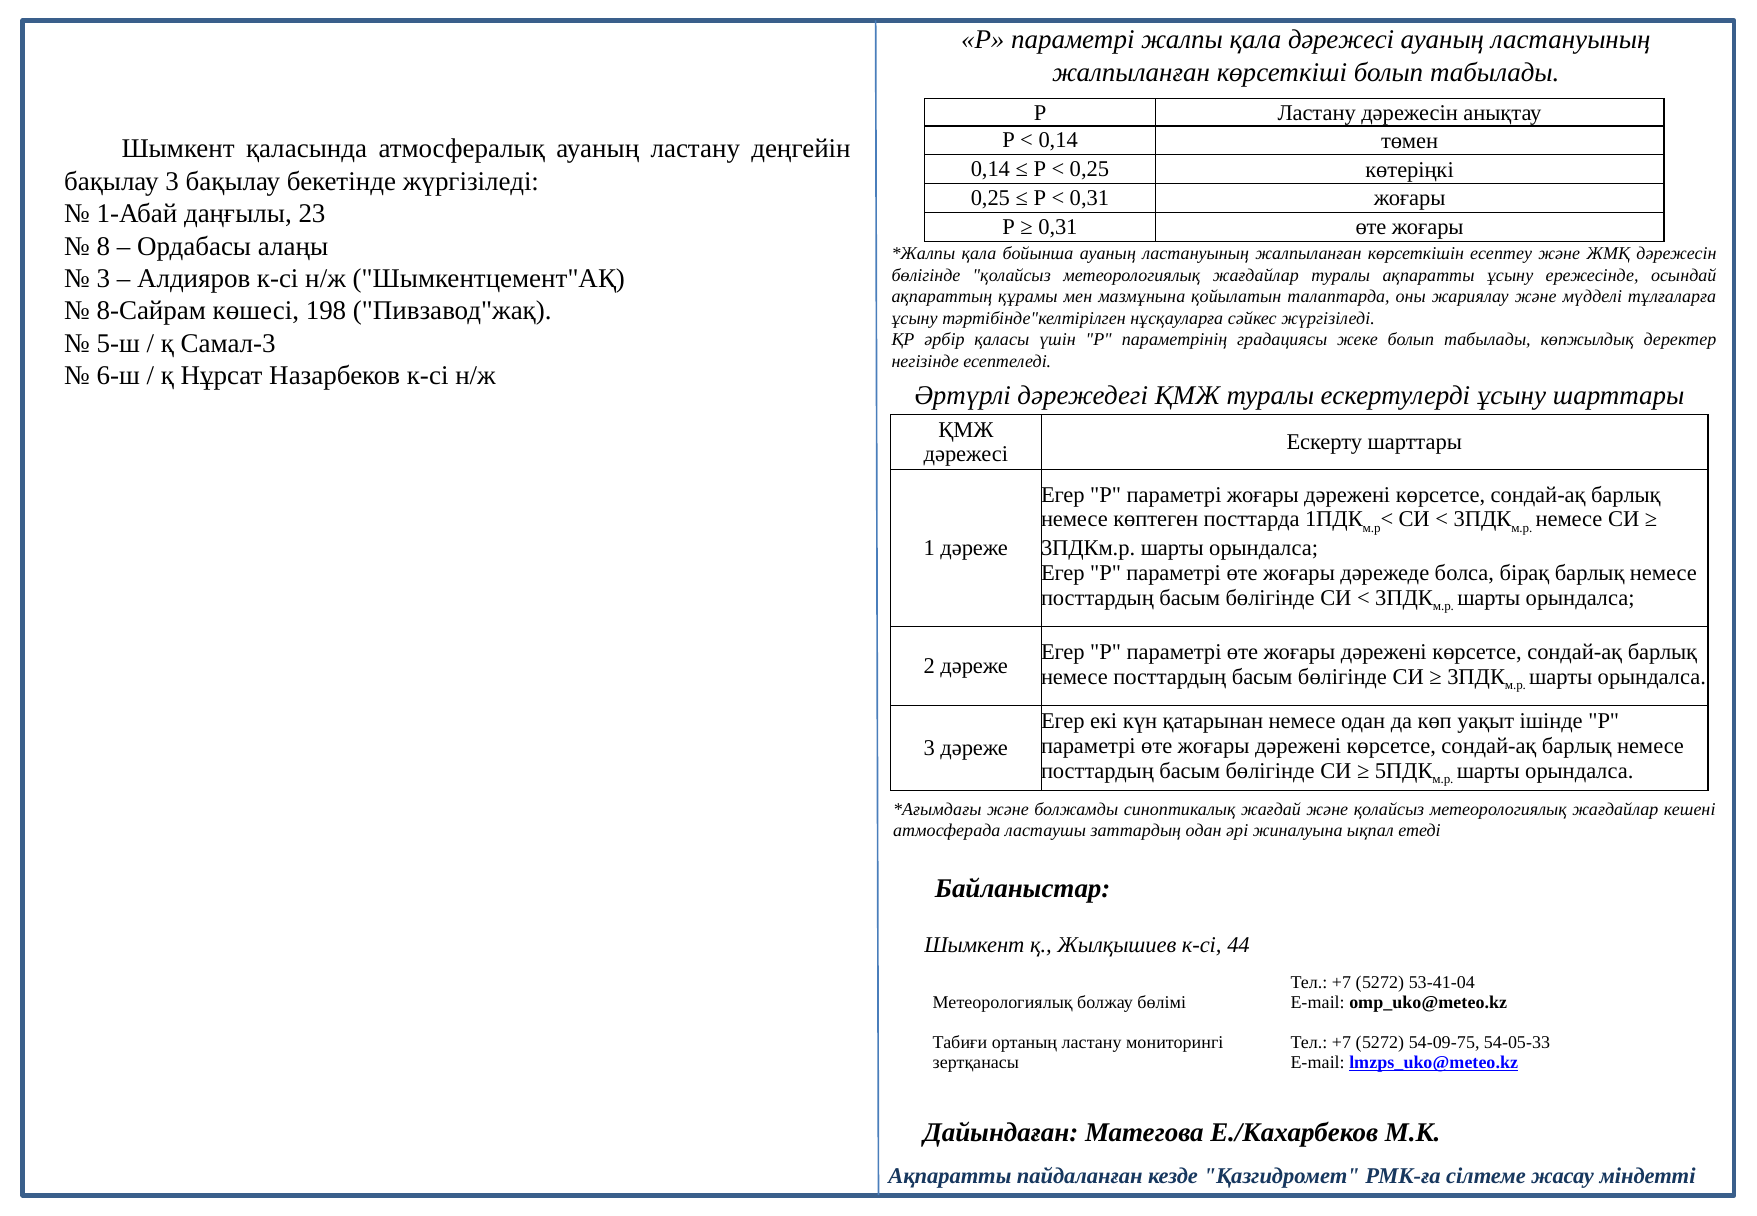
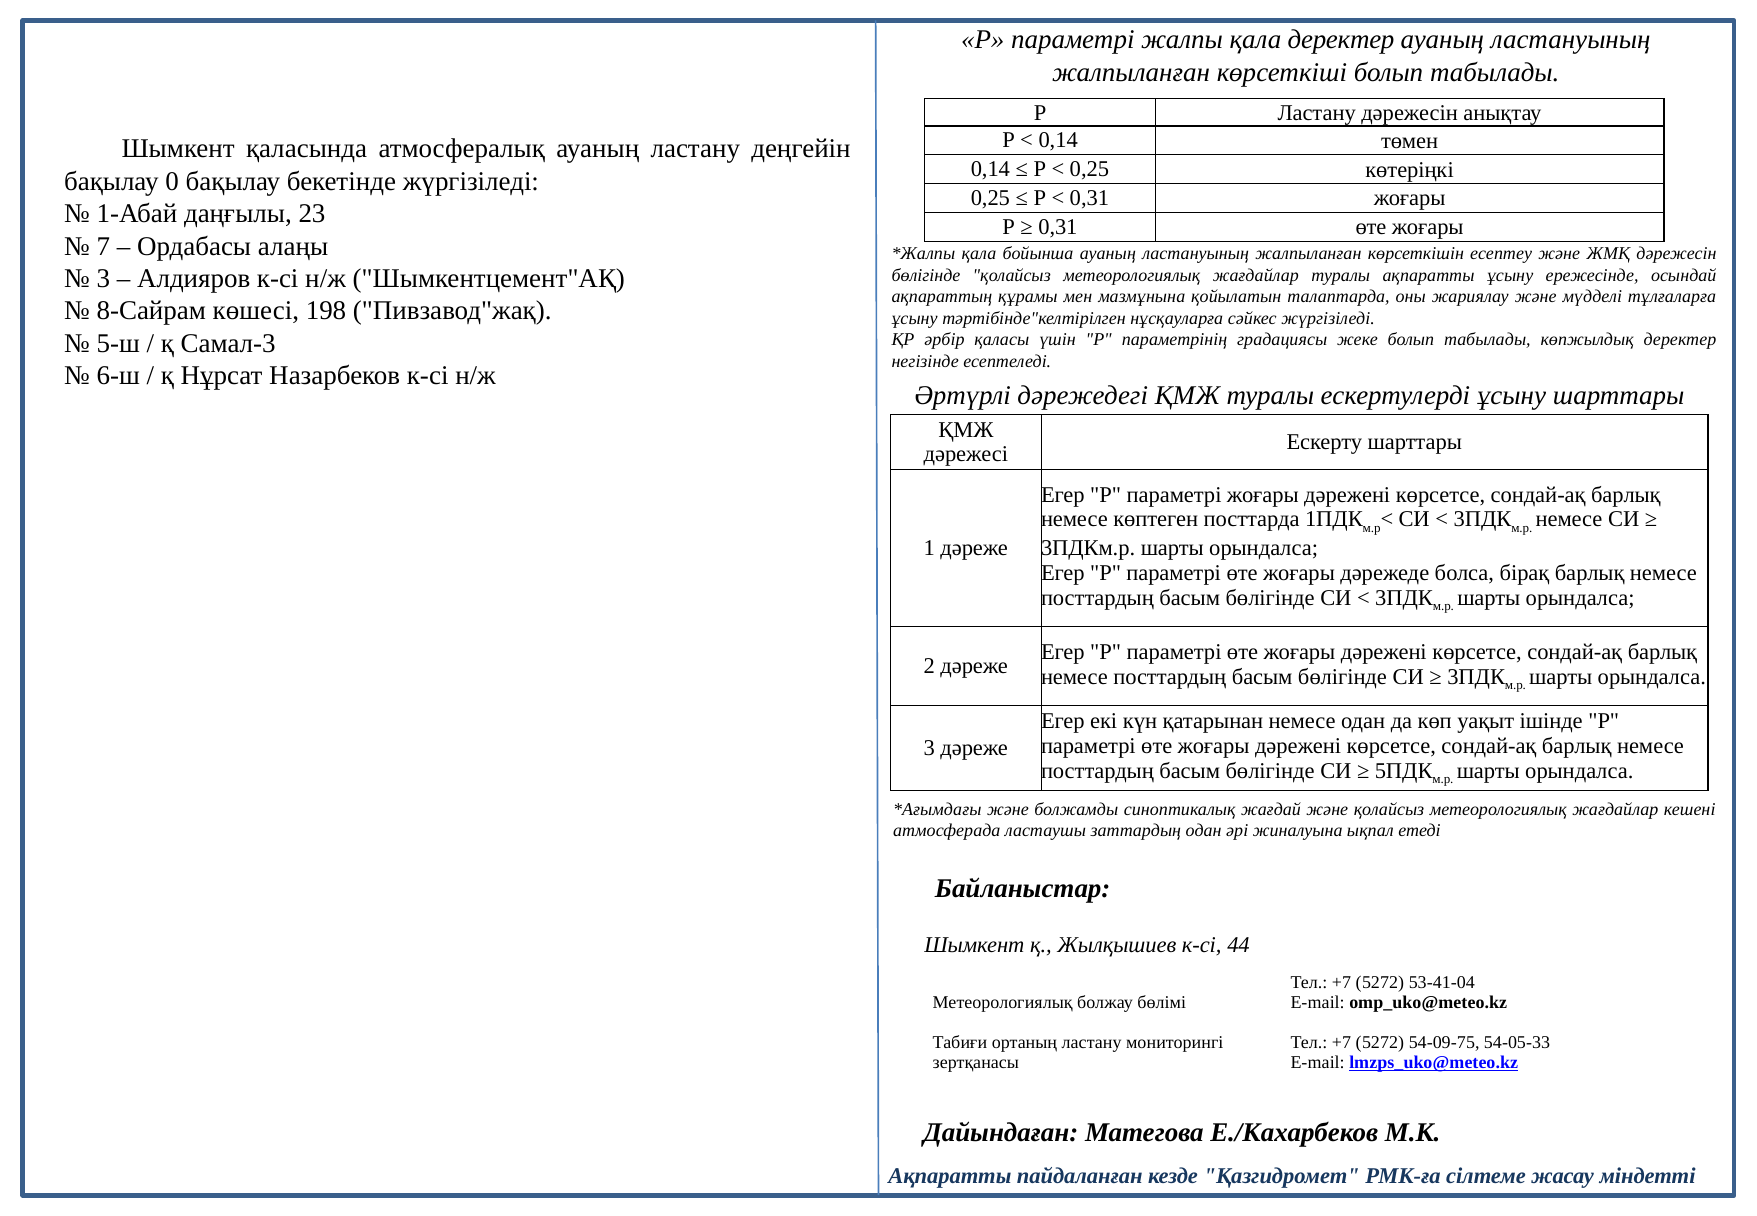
қала дәрежесі: дәрежесі -> деректер
бақылау 3: 3 -> 0
8: 8 -> 7
